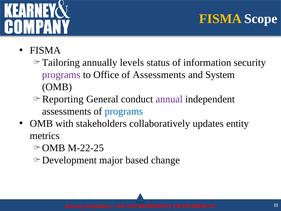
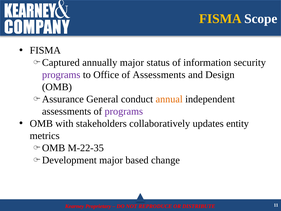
Tailoring: Tailoring -> Captured
annually levels: levels -> major
System: System -> Design
Reporting: Reporting -> Assurance
annual colour: purple -> orange
programs at (124, 111) colour: blue -> purple
M-22-25: M-22-25 -> M-22-35
